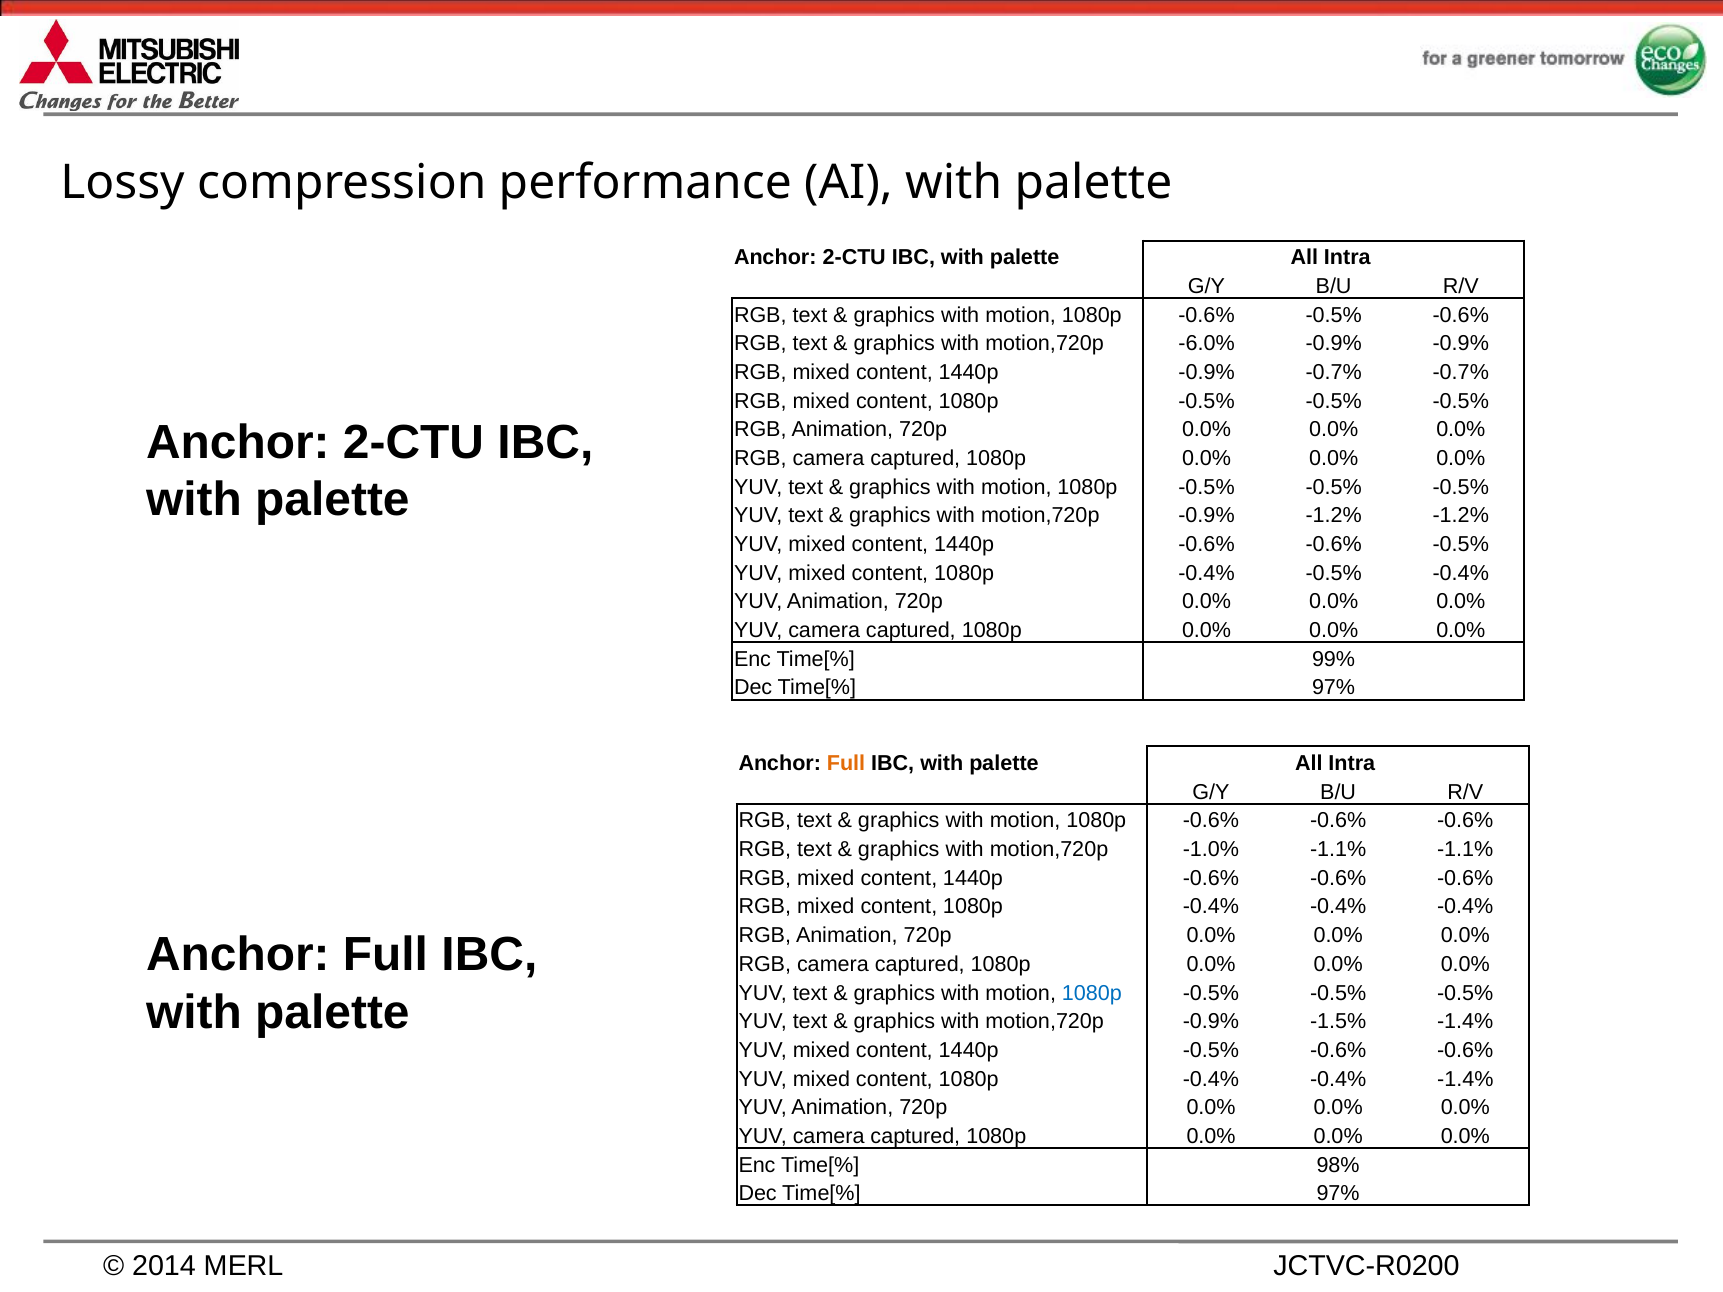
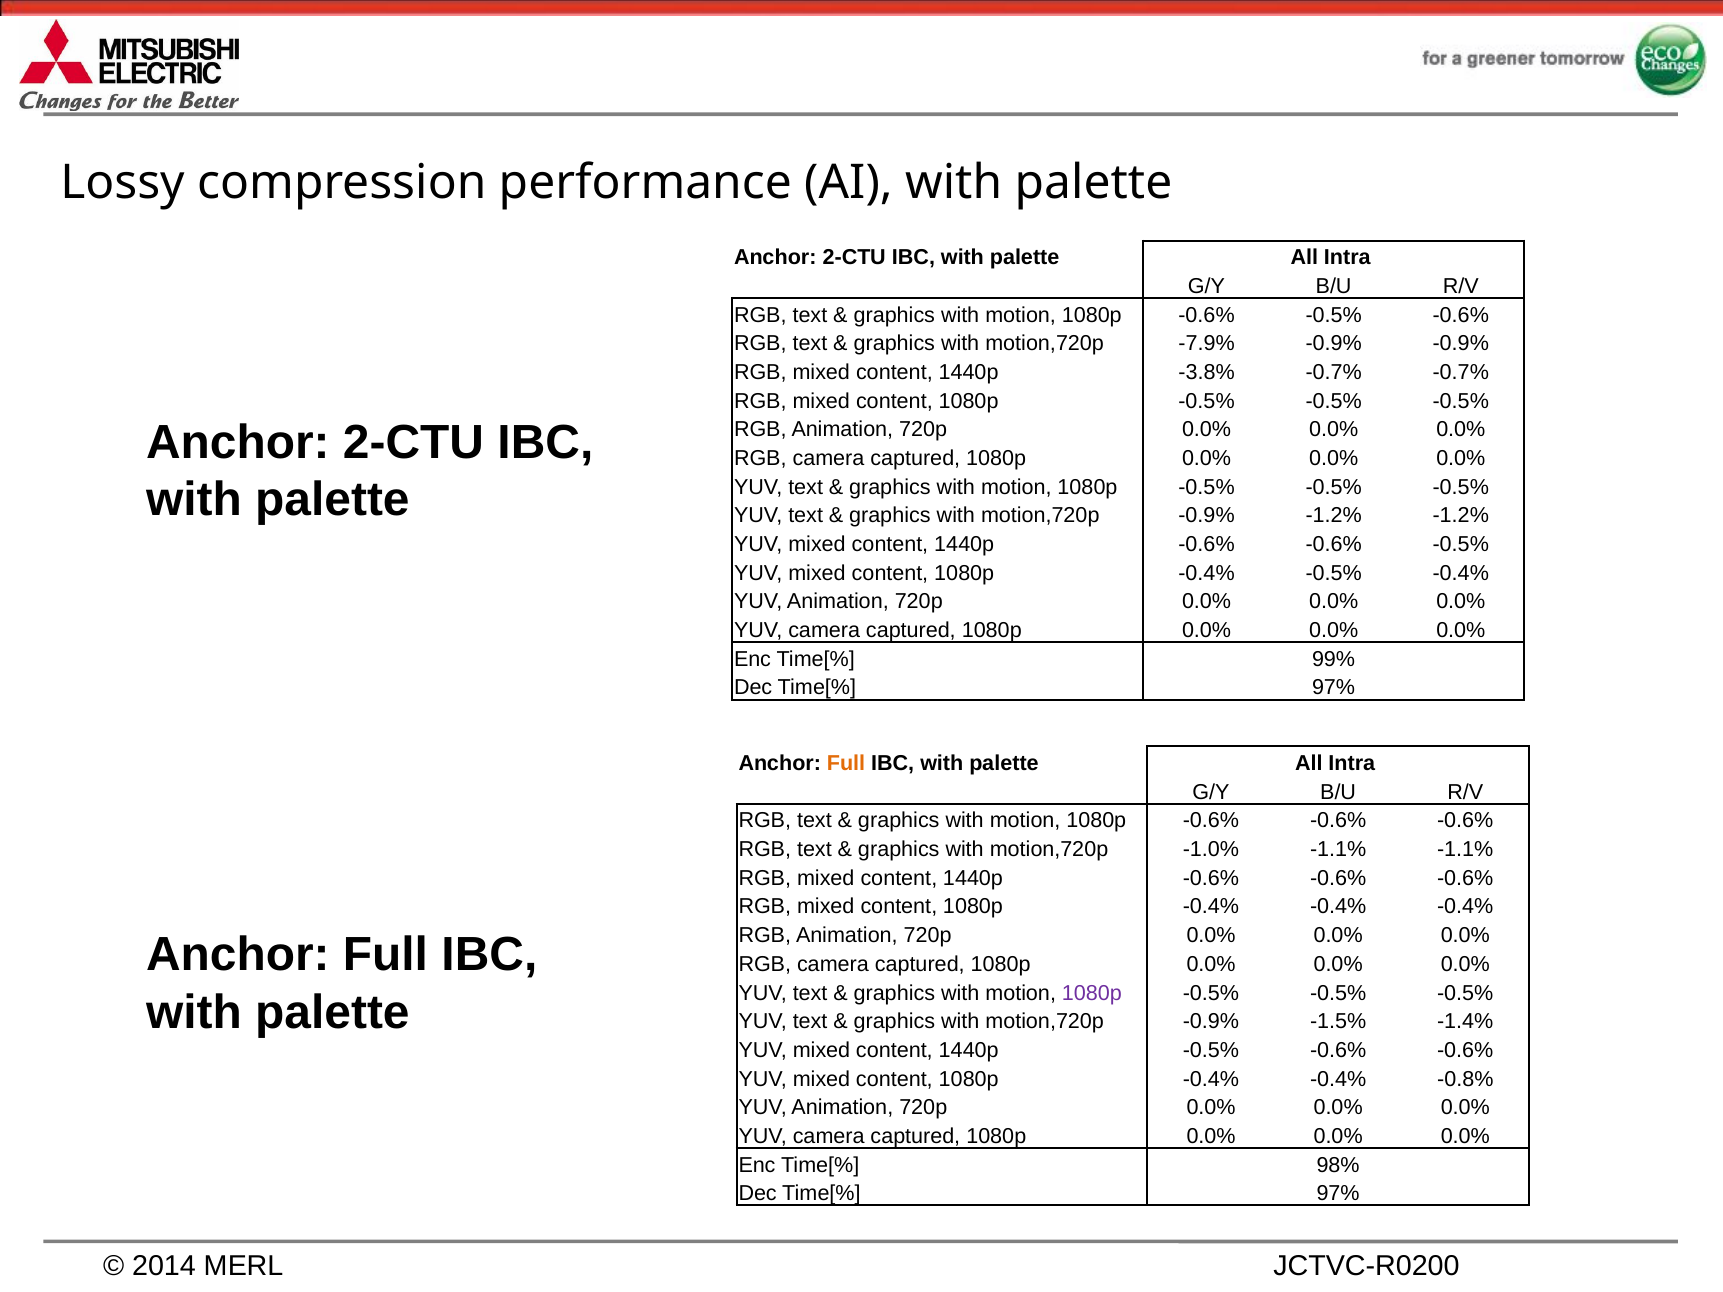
-6.0%: -6.0% -> -7.9%
1440p -0.9%: -0.9% -> -3.8%
1080p at (1092, 993) colour: blue -> purple
-0.4% -1.4%: -1.4% -> -0.8%
